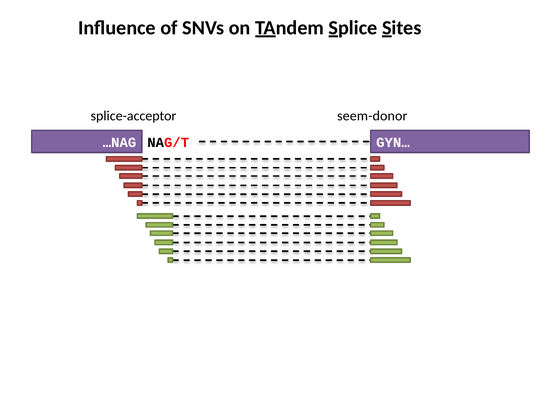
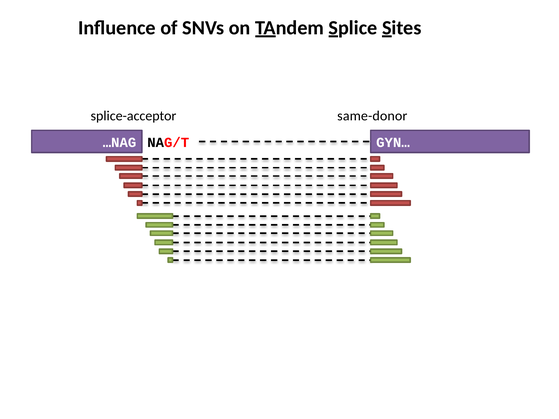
seem-donor: seem-donor -> same-donor
